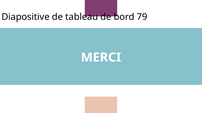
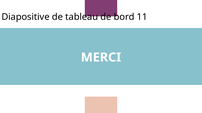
79: 79 -> 11
